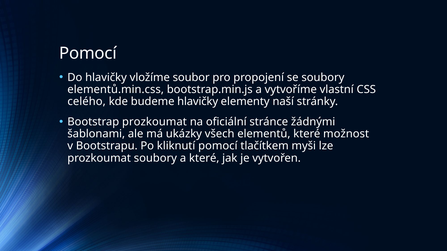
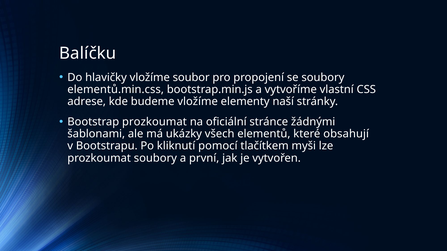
Pomocí at (88, 53): Pomocí -> Balíčku
celého: celého -> adrese
budeme hlavičky: hlavičky -> vložíme
možnost: možnost -> obsahují
a které: které -> první
